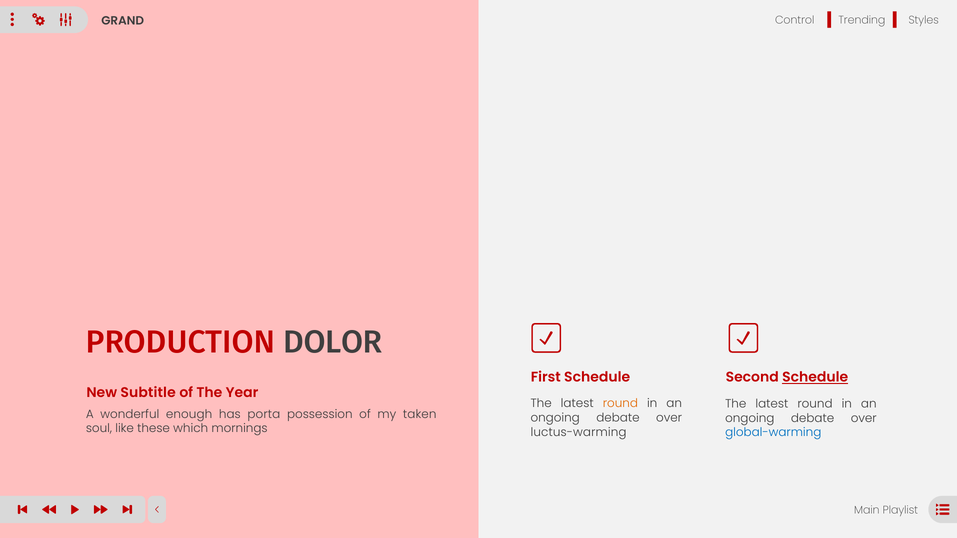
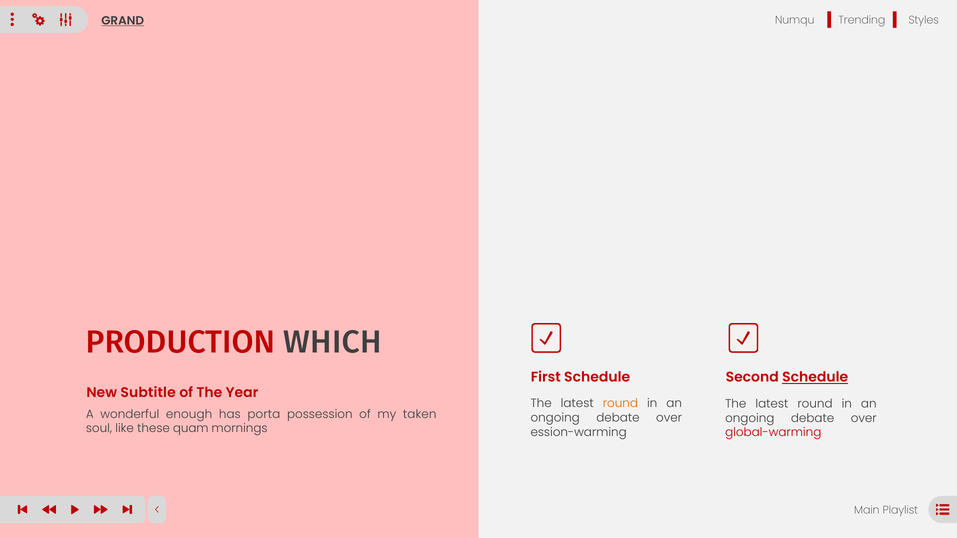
Control: Control -> Numqu
GRAND underline: none -> present
DOLOR: DOLOR -> WHICH
which: which -> quam
luctus-warming: luctus-warming -> ession-warming
global-warming colour: blue -> red
